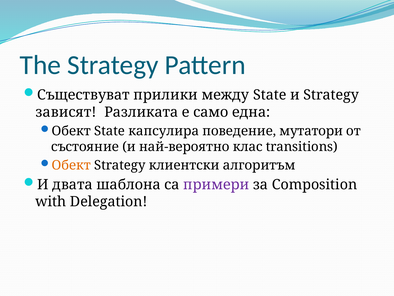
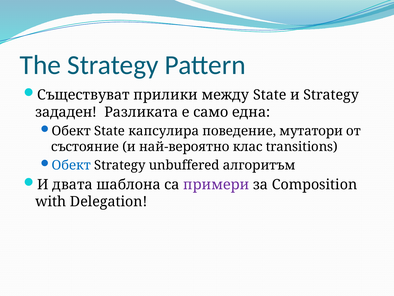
зависят: зависят -> зададен
Обект at (71, 165) colour: orange -> blue
клиентски: клиентски -> unbuffered
